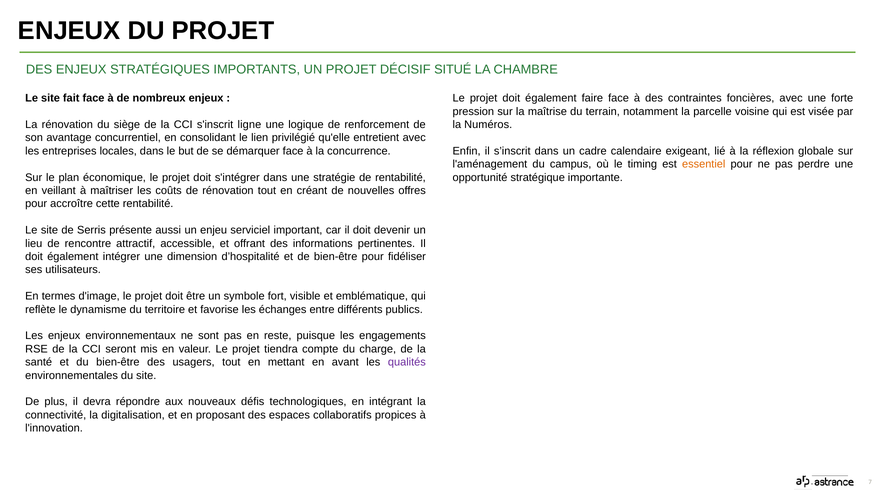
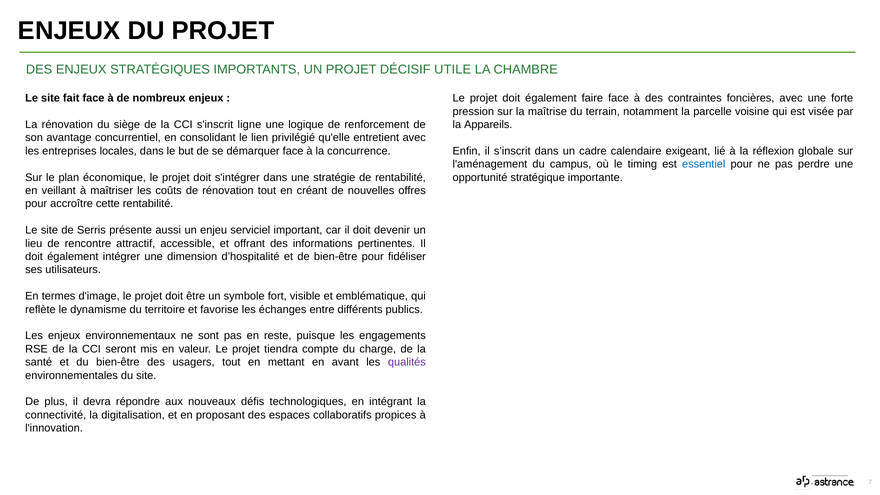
SITUÉ: SITUÉ -> UTILE
Numéros: Numéros -> Appareils
essentiel colour: orange -> blue
